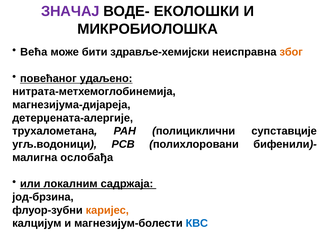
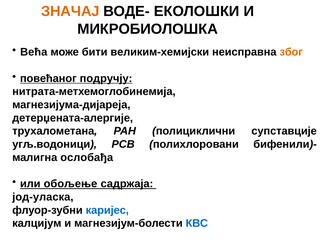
ЗНАЧАЈ colour: purple -> orange
здравље-хемијски: здравље-хемијски -> великим-хемијски
удаљено: удаљено -> подручју
локалним: локалним -> обољење
јод-брзина: јод-брзина -> јод-уласка
каријес colour: orange -> blue
